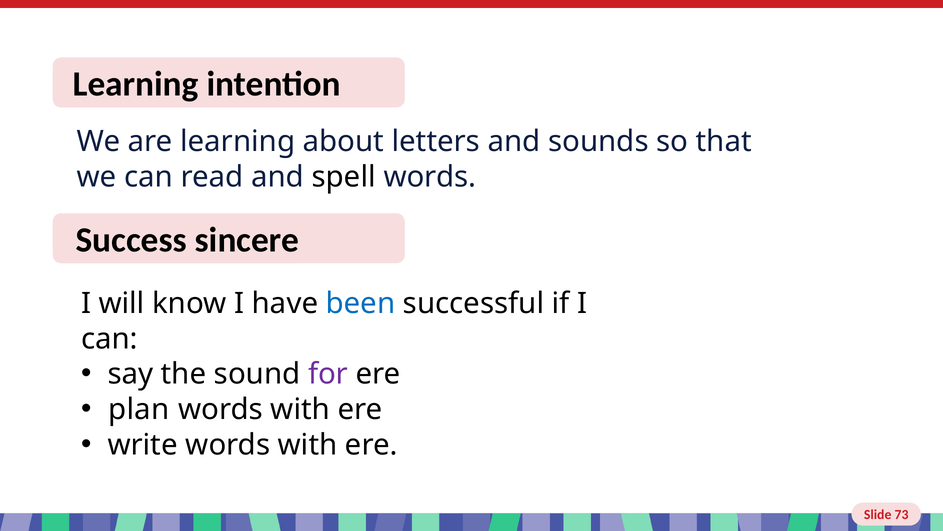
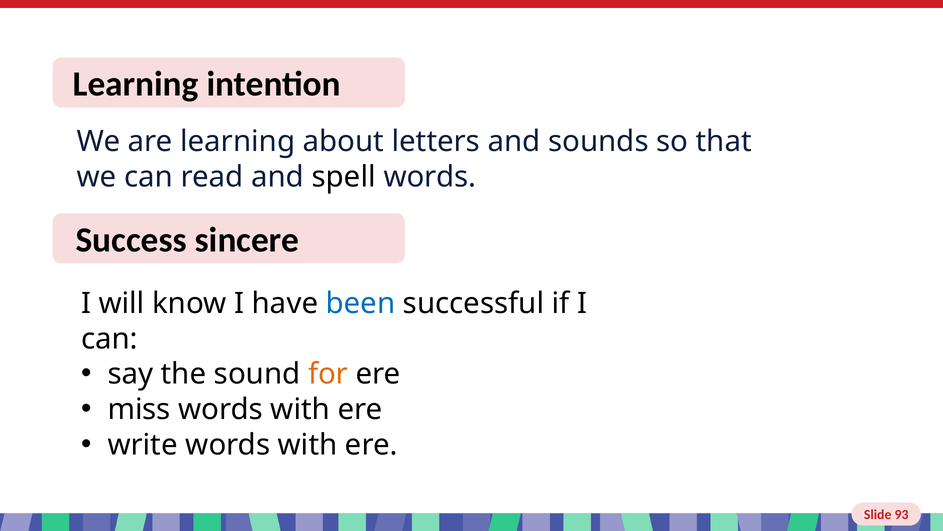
for colour: purple -> orange
plan: plan -> miss
73: 73 -> 93
